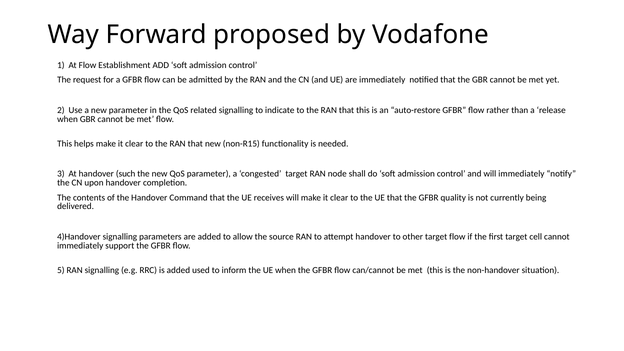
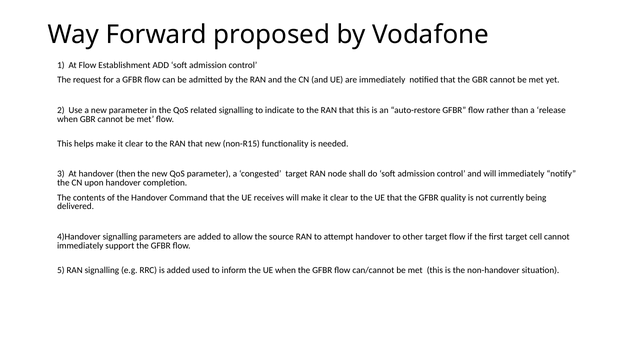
such: such -> then
